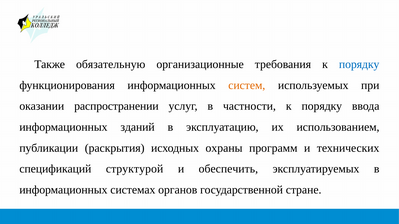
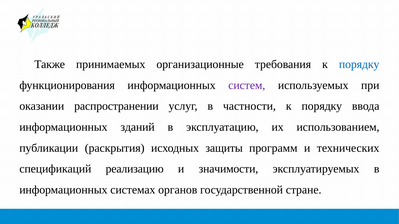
обязательную: обязательную -> принимаемых
систем colour: orange -> purple
охраны: охраны -> защиты
структурой: структурой -> реализацию
обеспечить: обеспечить -> значимости
